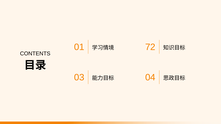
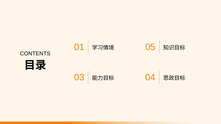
72: 72 -> 05
